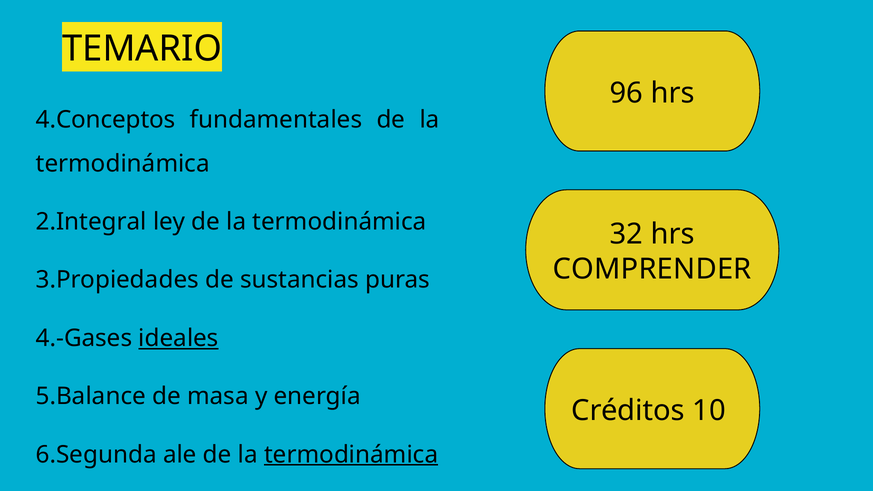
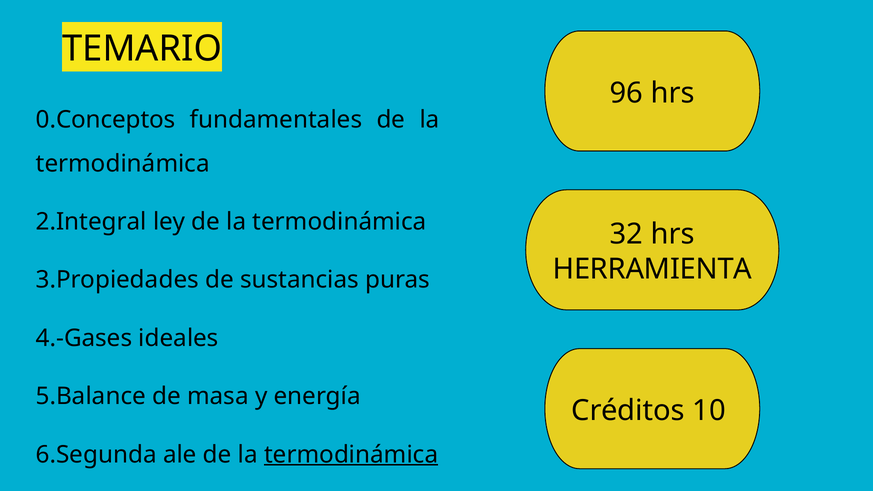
4.Conceptos: 4.Conceptos -> 0.Conceptos
COMPRENDER: COMPRENDER -> HERRAMIENTA
ideales underline: present -> none
